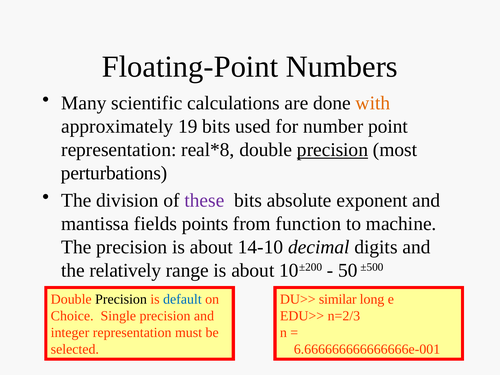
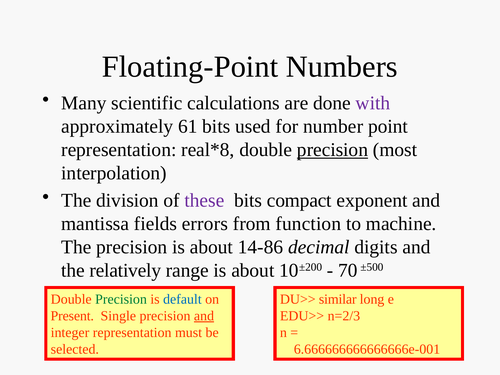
with colour: orange -> purple
19: 19 -> 61
perturbations: perturbations -> interpolation
absolute: absolute -> compact
points: points -> errors
14-10: 14-10 -> 14-86
50: 50 -> 70
Precision at (121, 299) colour: black -> green
Choice: Choice -> Present
and at (204, 316) underline: none -> present
